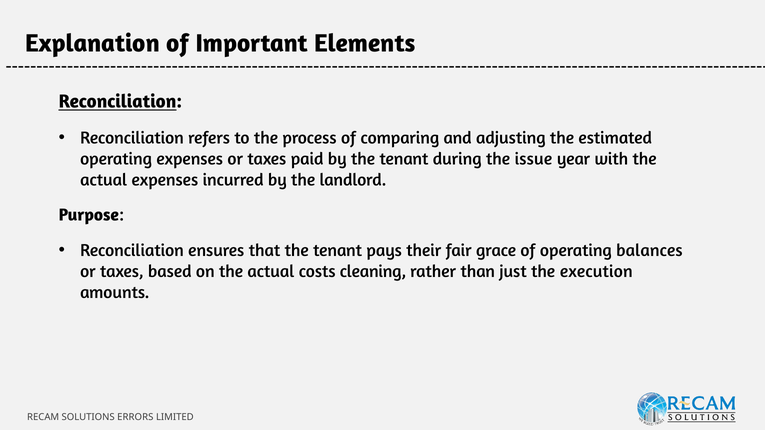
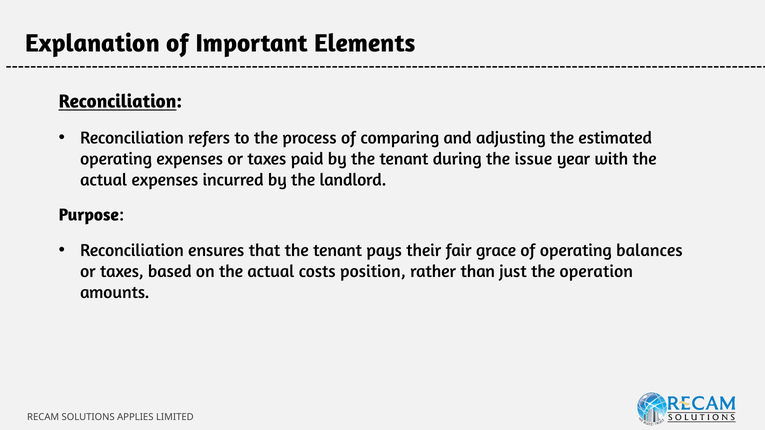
cleaning: cleaning -> position
execution: execution -> operation
ERRORS: ERRORS -> APPLIES
